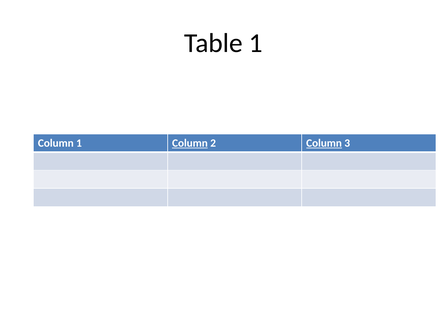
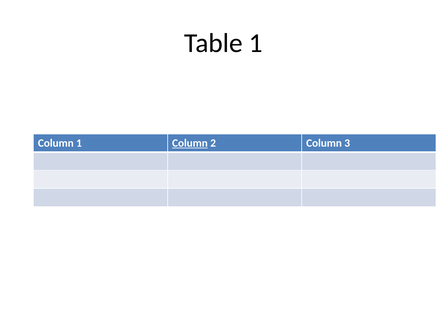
Column at (324, 143) underline: present -> none
